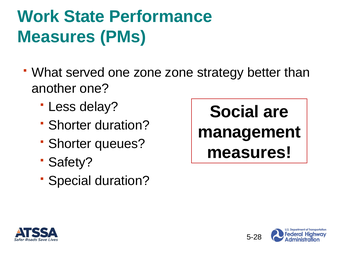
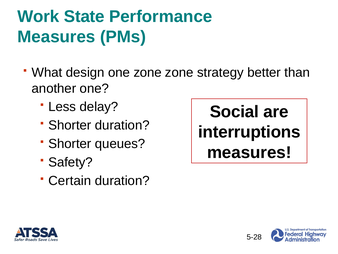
served: served -> design
management: management -> interruptions
Special: Special -> Certain
